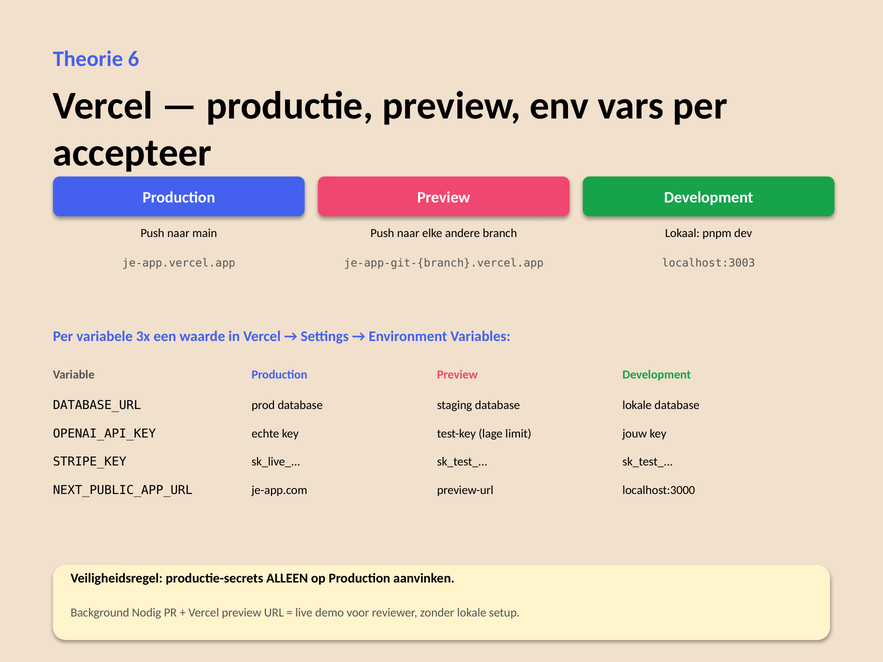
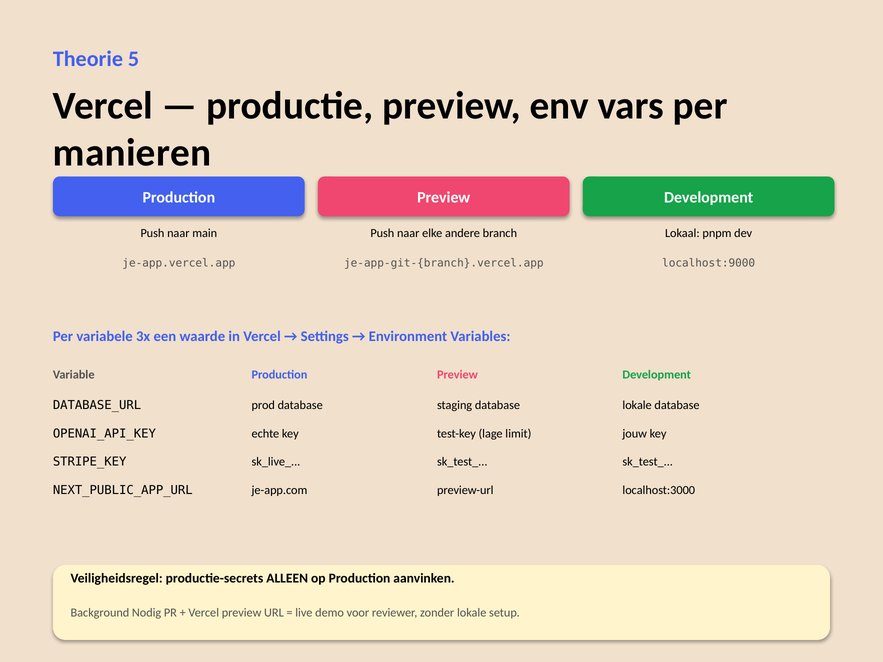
6: 6 -> 5
accepteer: accepteer -> manieren
localhost:3003: localhost:3003 -> localhost:9000
